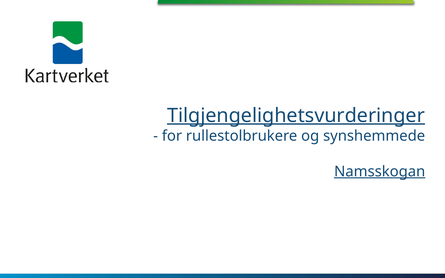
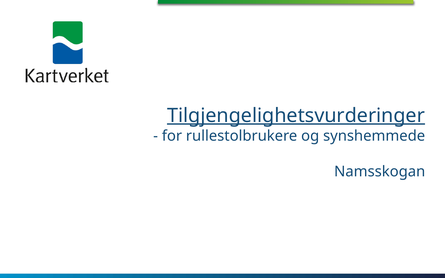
Namsskogan underline: present -> none
